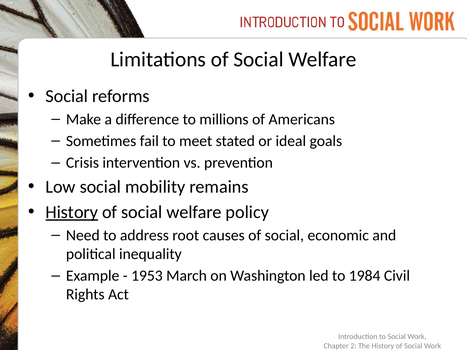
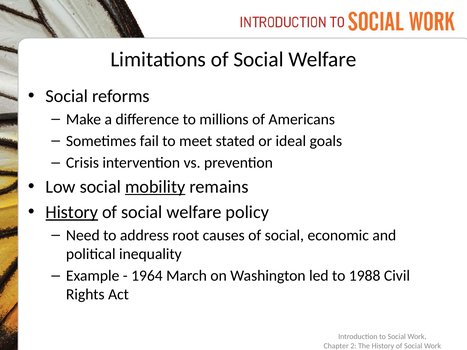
mobility underline: none -> present
1953: 1953 -> 1964
1984: 1984 -> 1988
